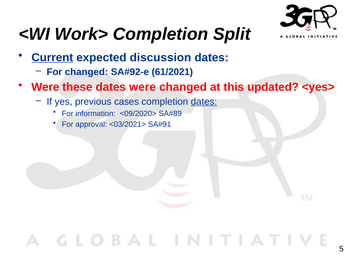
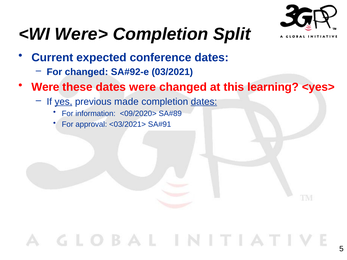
Work>: Work> -> Were>
Current underline: present -> none
discussion: discussion -> conference
61/2021: 61/2021 -> 03/2021
updated: updated -> learning
yes underline: none -> present
cases: cases -> made
